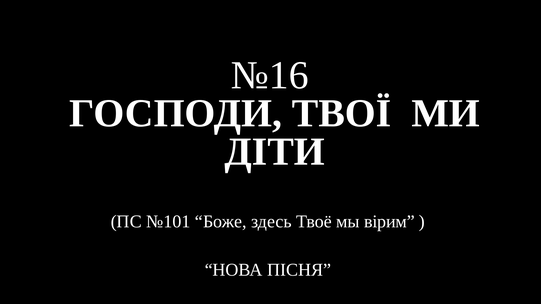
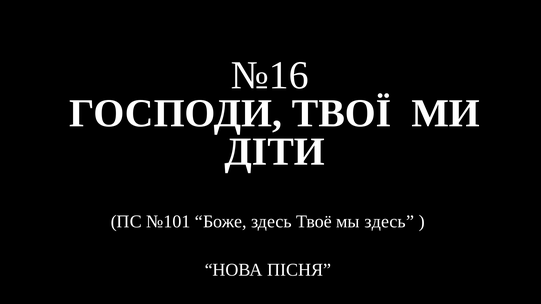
мы вірим: вірим -> здесь
